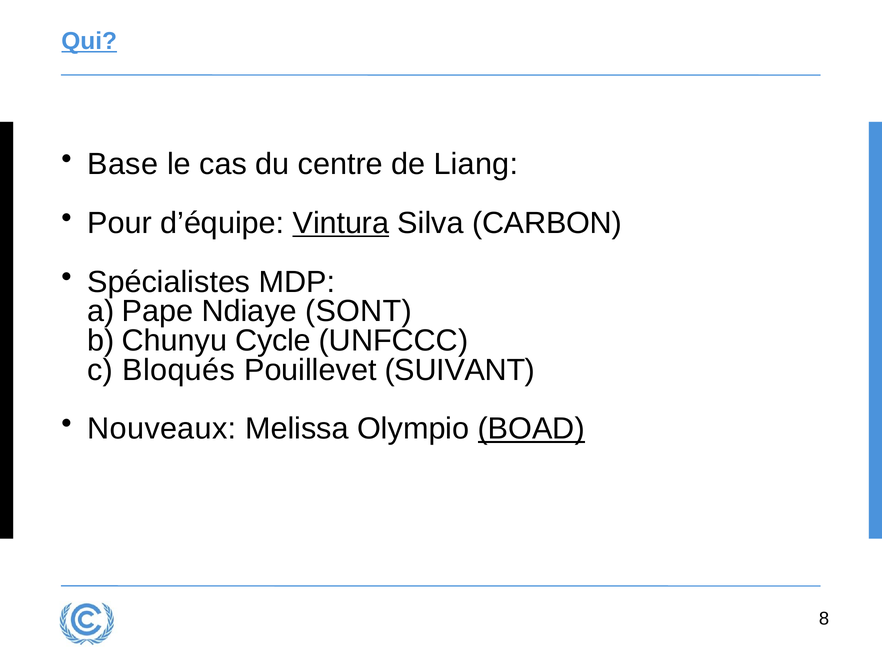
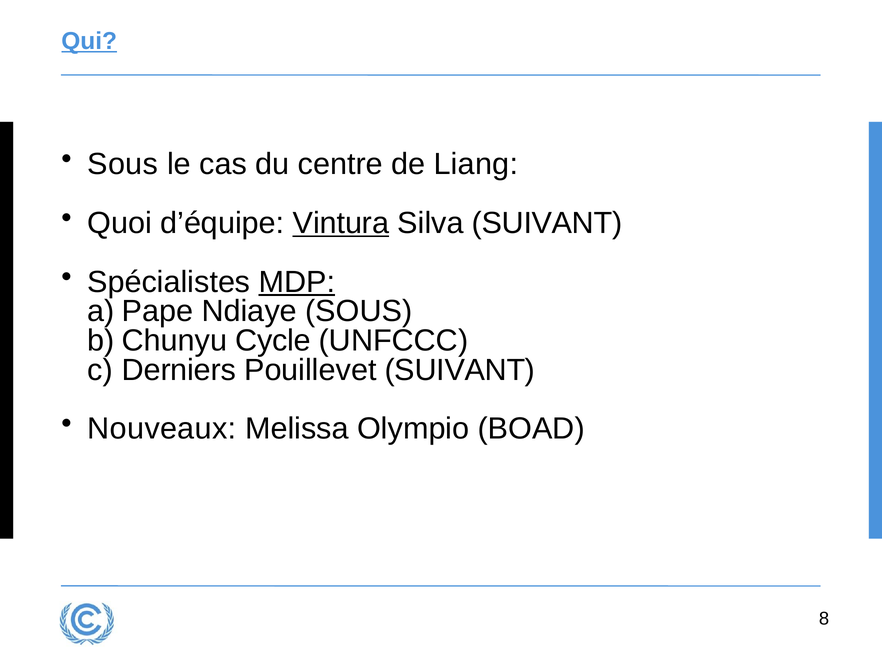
Base at (123, 164): Base -> Sous
Pour: Pour -> Quoi
Silva CARBON: CARBON -> SUIVANT
MDP underline: none -> present
Ndiaye SONT: SONT -> SOUS
Bloqués: Bloqués -> Derniers
BOAD underline: present -> none
